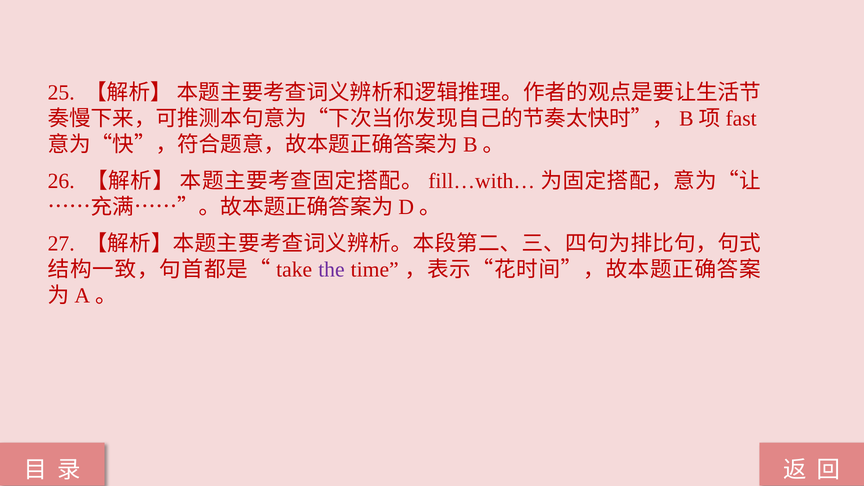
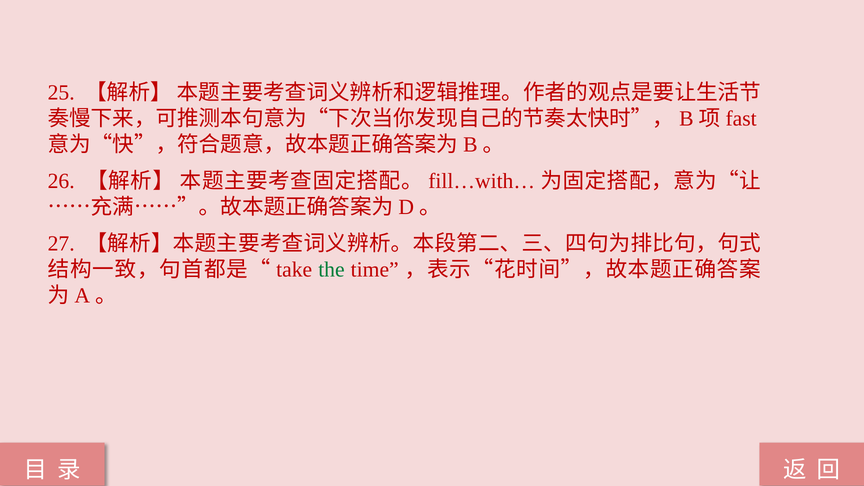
the colour: purple -> green
